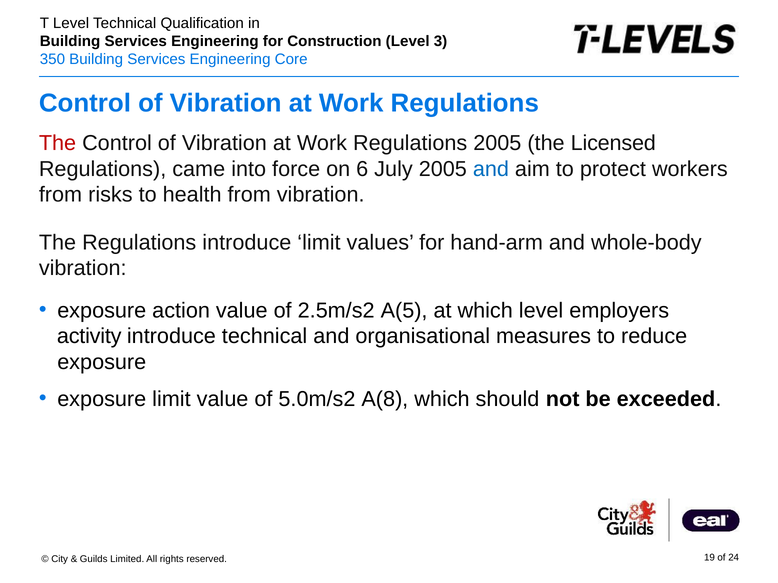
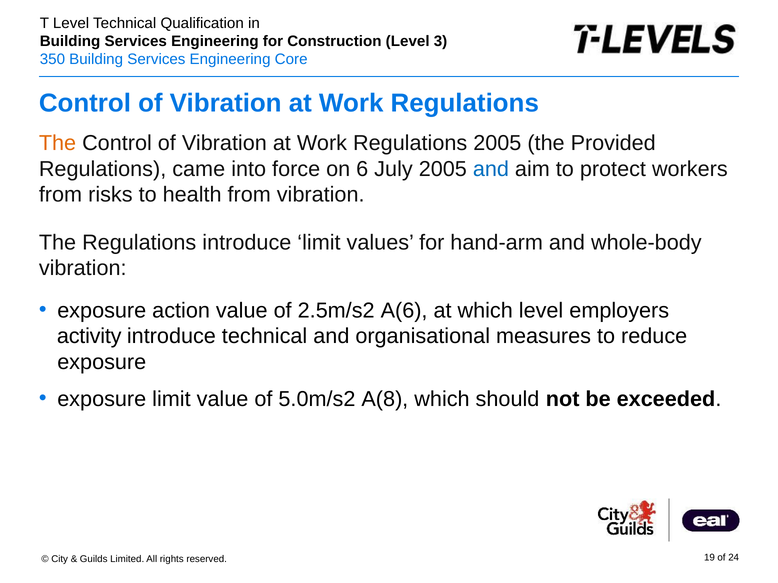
The at (57, 143) colour: red -> orange
Licensed: Licensed -> Provided
A(5: A(5 -> A(6
